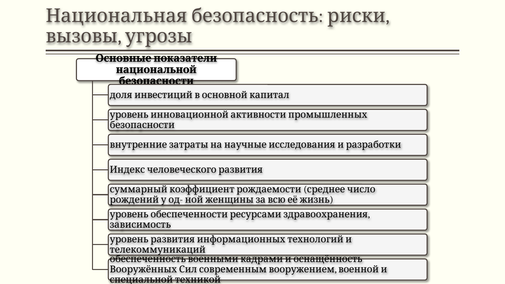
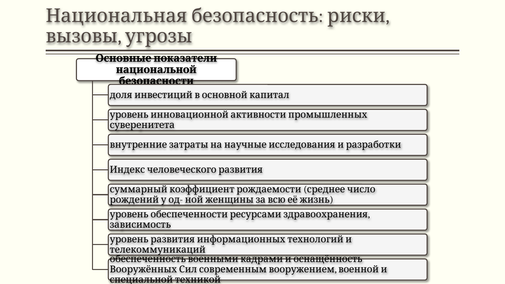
безопасности at (142, 125): безопасности -> суверенитета
